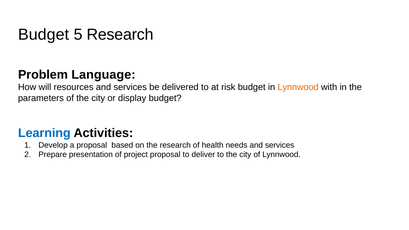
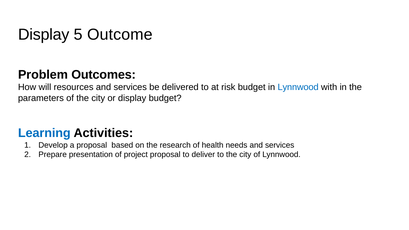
Budget at (44, 35): Budget -> Display
5 Research: Research -> Outcome
Language: Language -> Outcomes
Lynnwood at (298, 87) colour: orange -> blue
